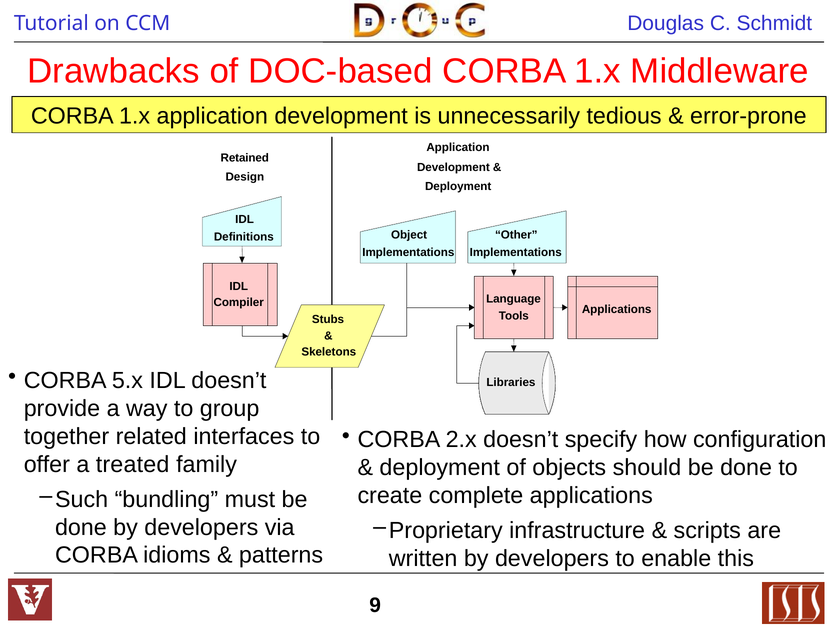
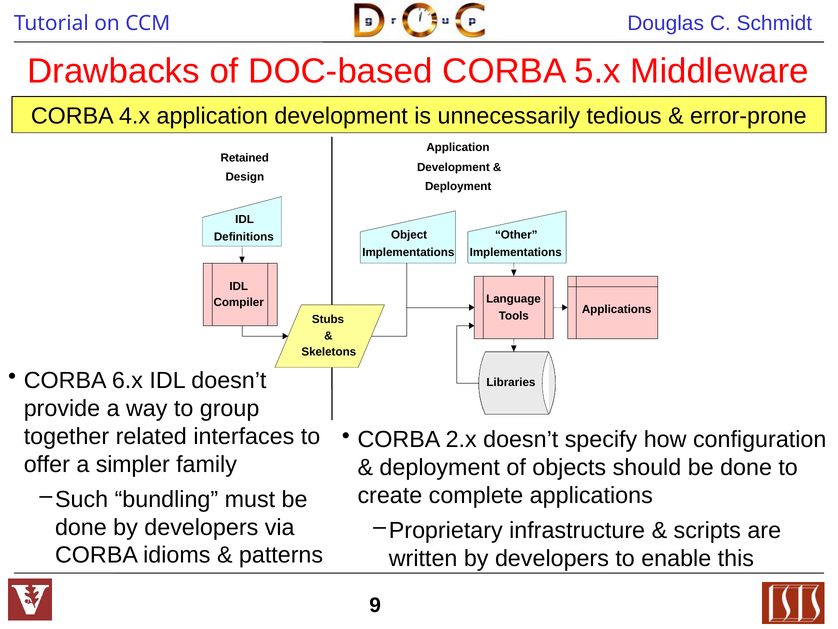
DOC-based CORBA 1.x: 1.x -> 5.x
1.x at (135, 116): 1.x -> 4.x
5.x: 5.x -> 6.x
treated: treated -> simpler
